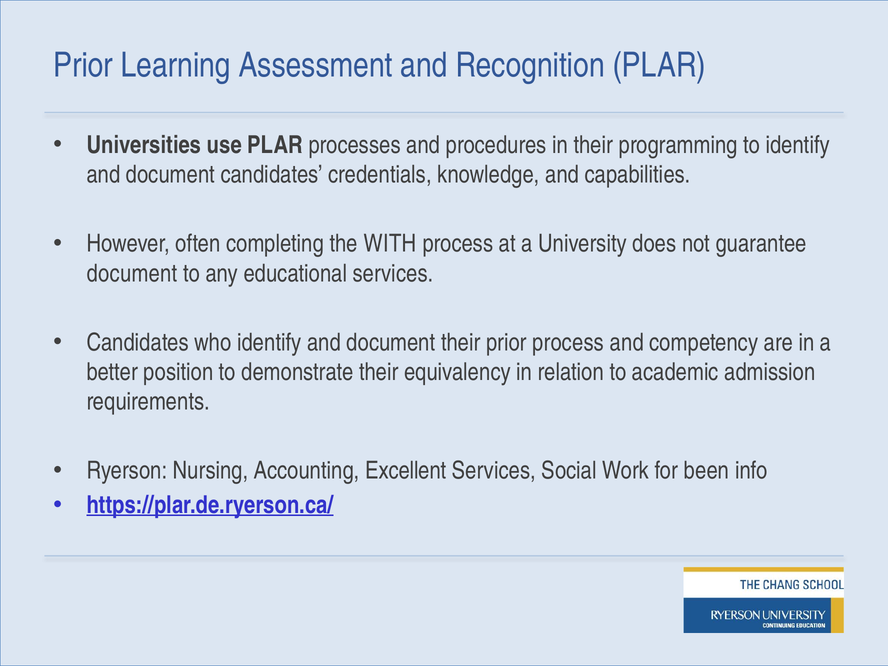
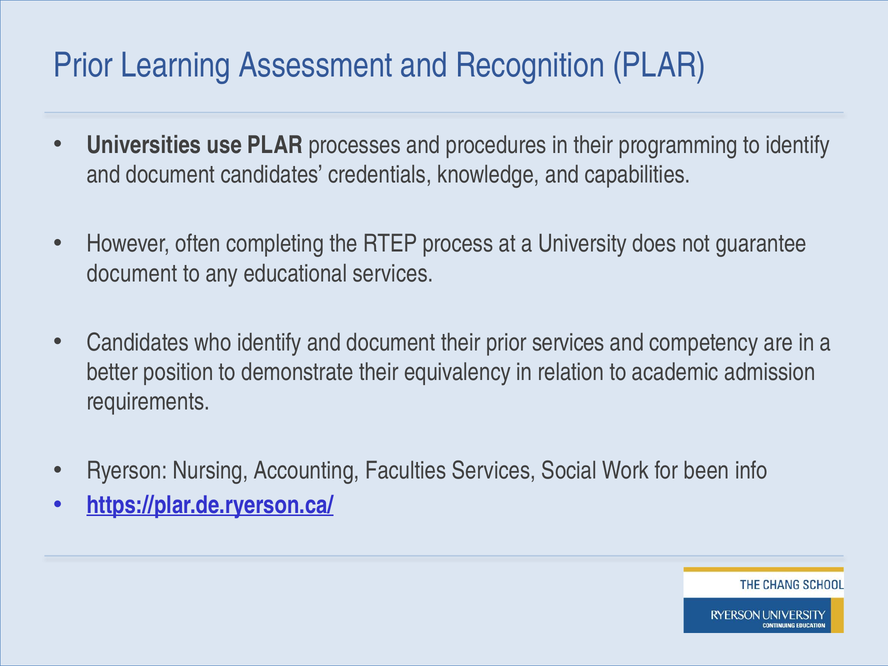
WITH: WITH -> RTEP
prior process: process -> services
Excellent: Excellent -> Faculties
